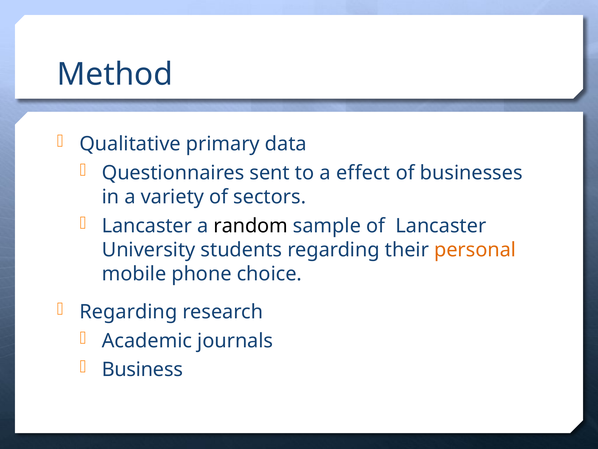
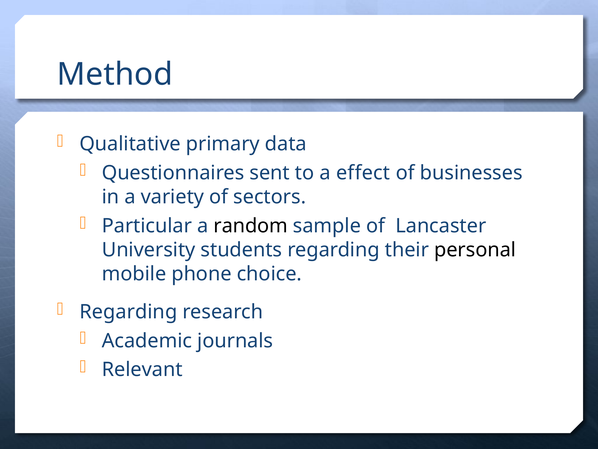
Lancaster at (147, 226): Lancaster -> Particular
personal colour: orange -> black
Business: Business -> Relevant
